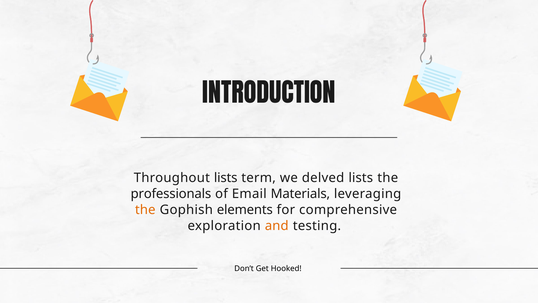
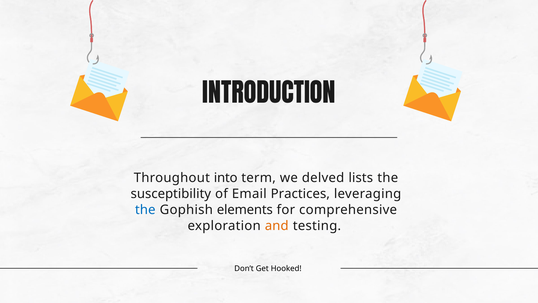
Throughout lists: lists -> into
professionals: professionals -> susceptibility
Materials: Materials -> Practices
the at (145, 210) colour: orange -> blue
